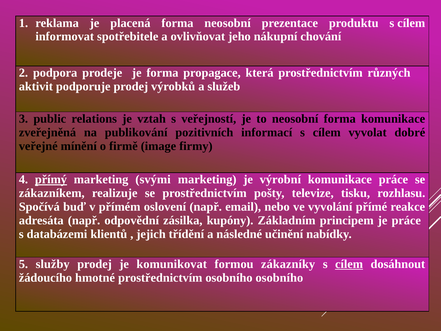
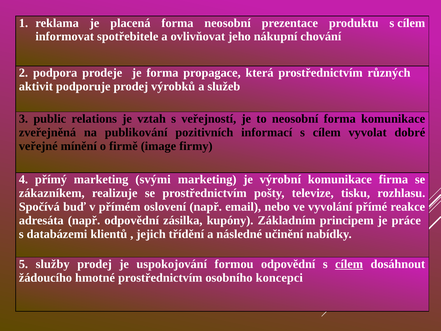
přímý underline: present -> none
komunikace práce: práce -> firma
komunikovat: komunikovat -> uspokojování
formou zákazníky: zákazníky -> odpovědní
osobního osobního: osobního -> koncepci
